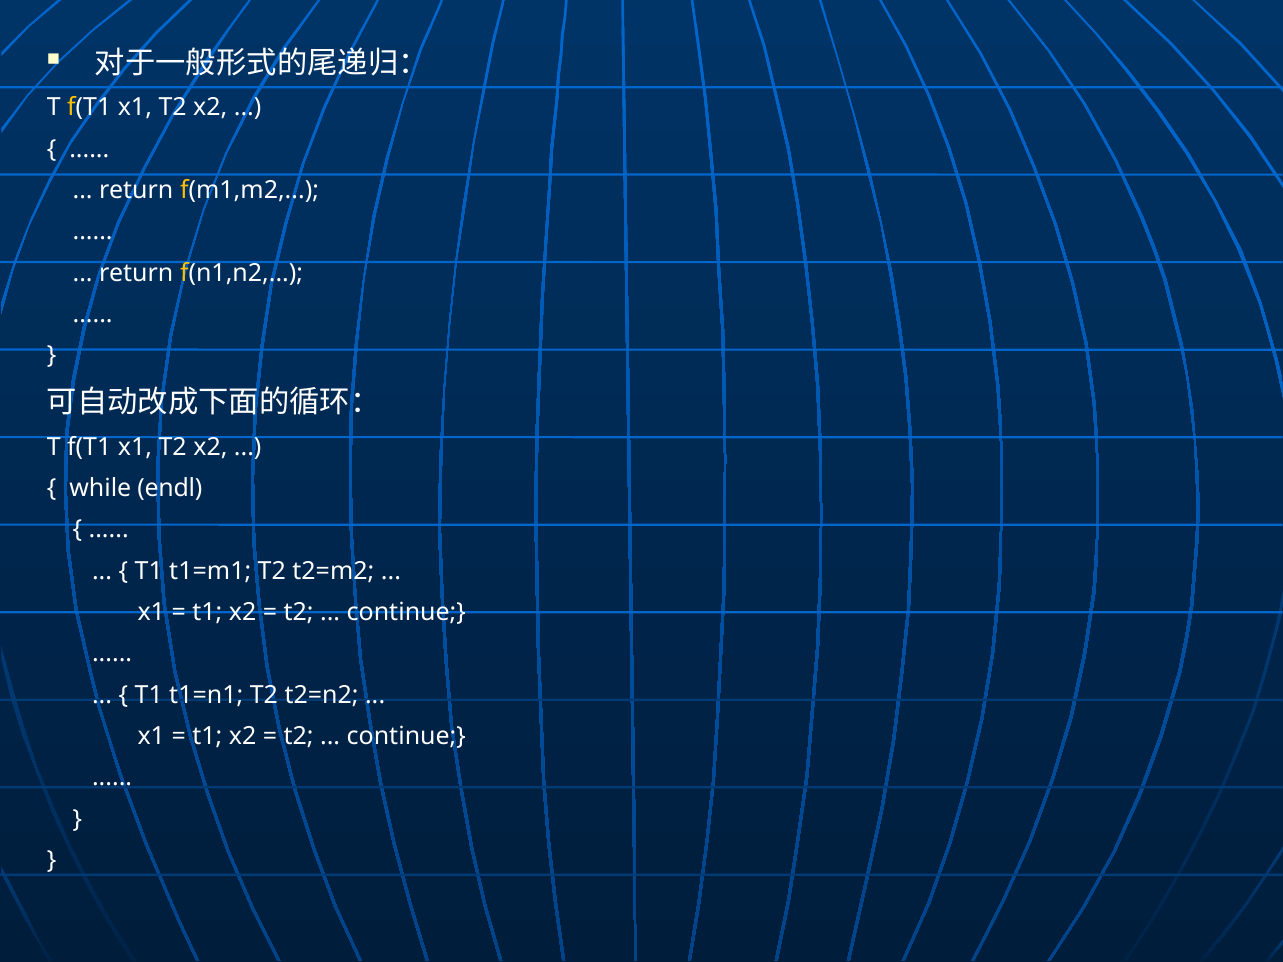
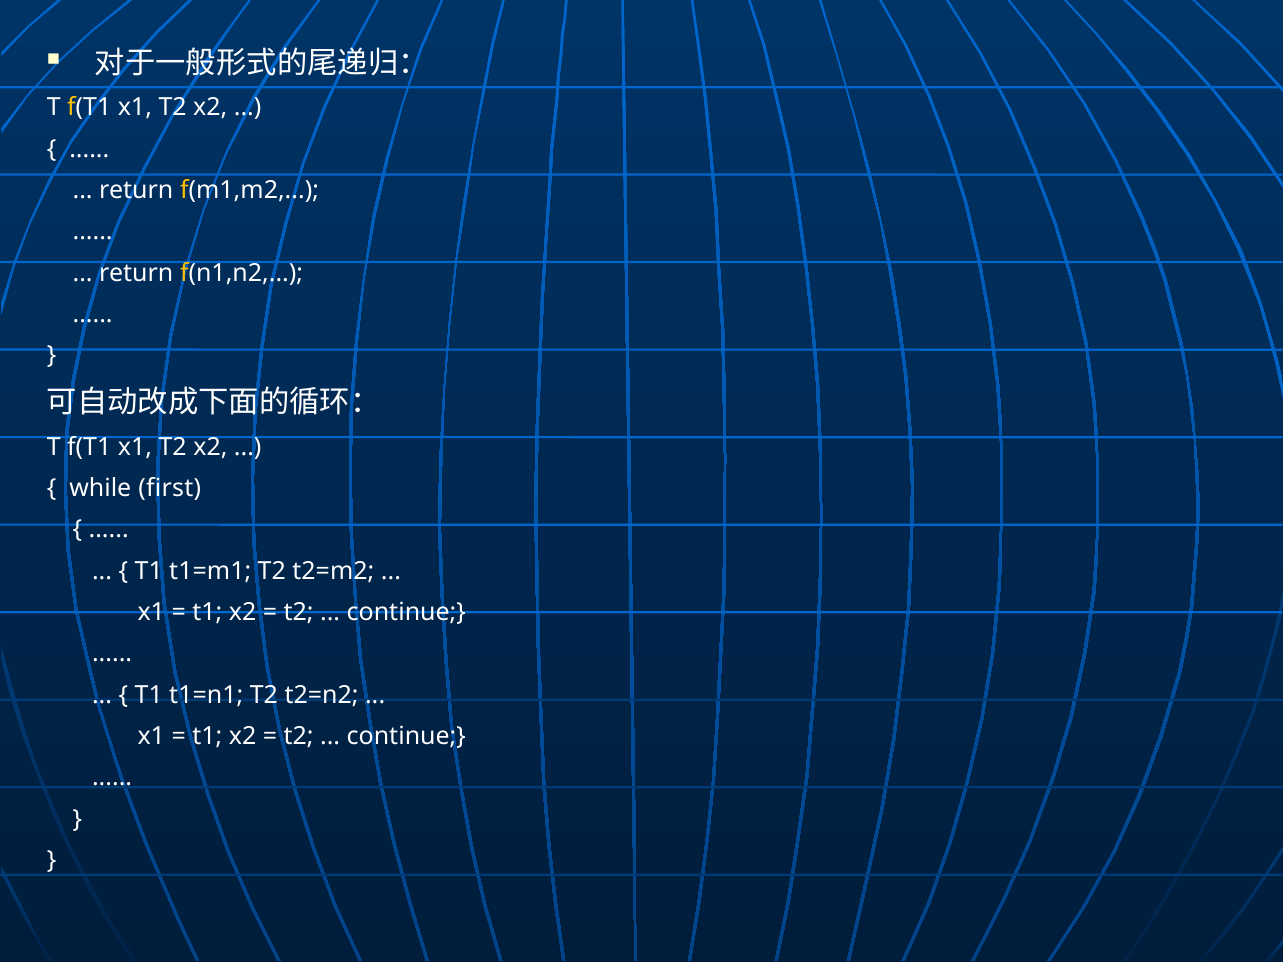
endl: endl -> first
